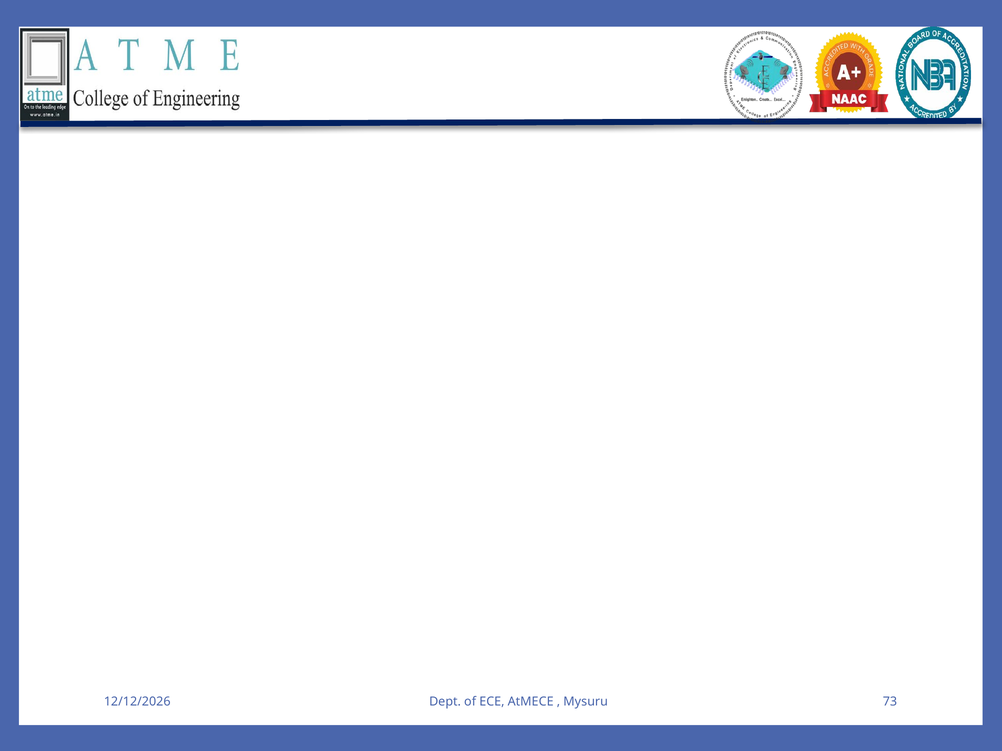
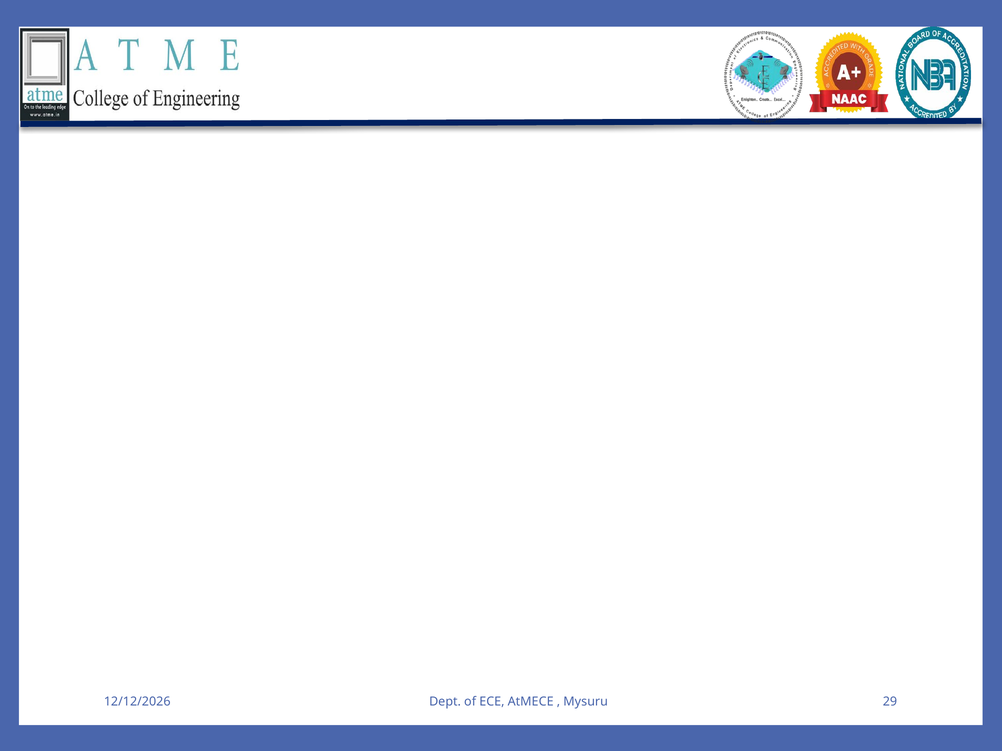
73: 73 -> 29
